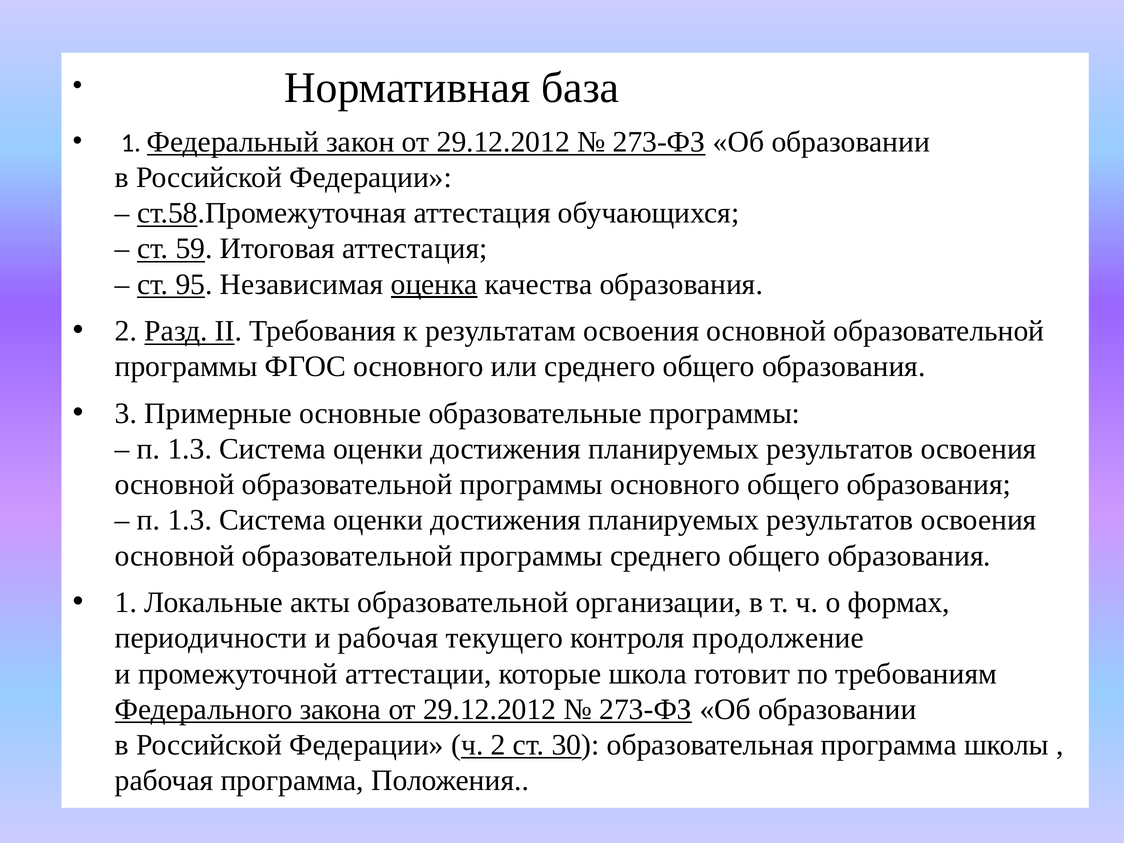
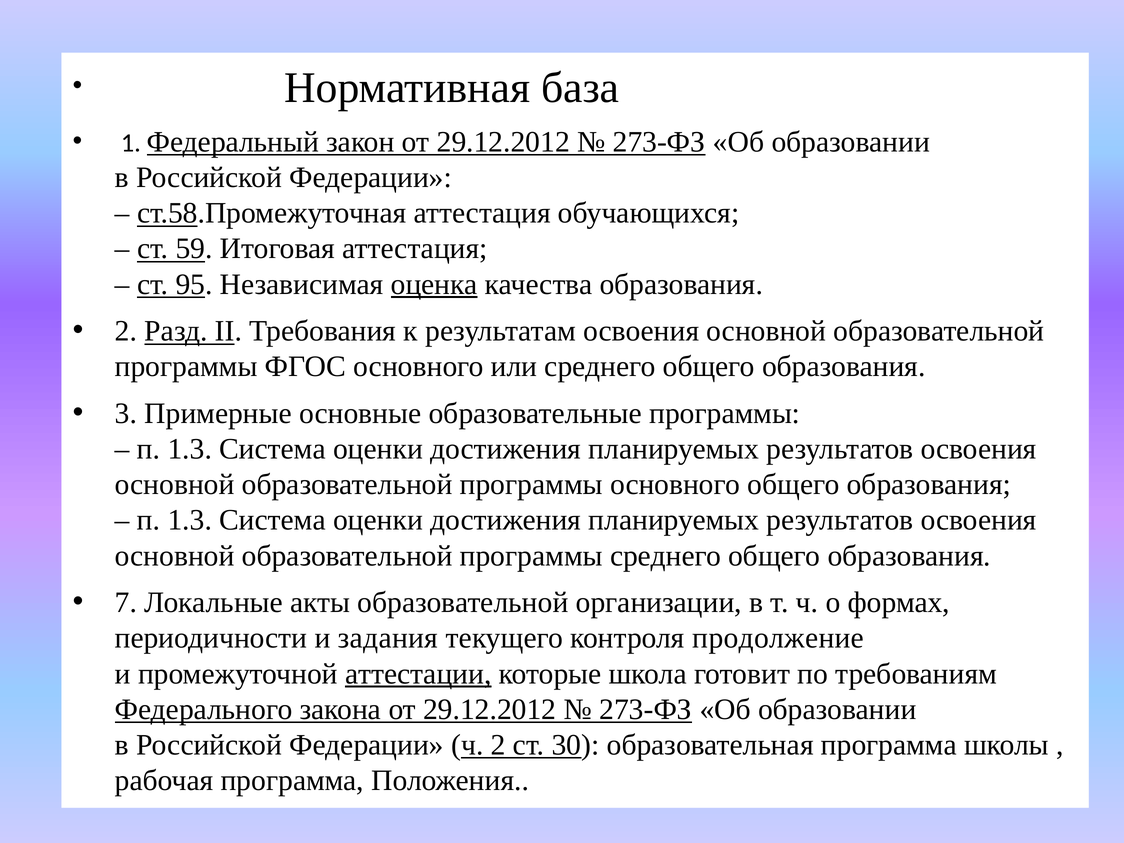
1 at (126, 603): 1 -> 7
и рабочая: рабочая -> задания
аттестации underline: none -> present
